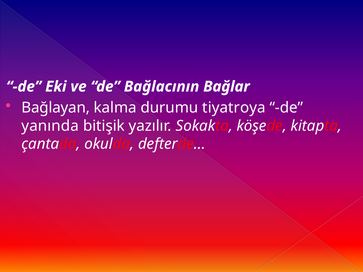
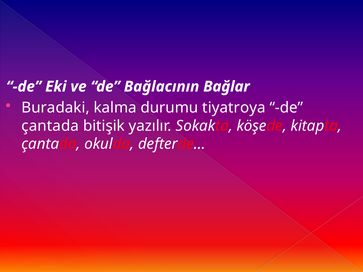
Bağlayan: Bağlayan -> Buradaki
yanında at (50, 126): yanında -> çantada
